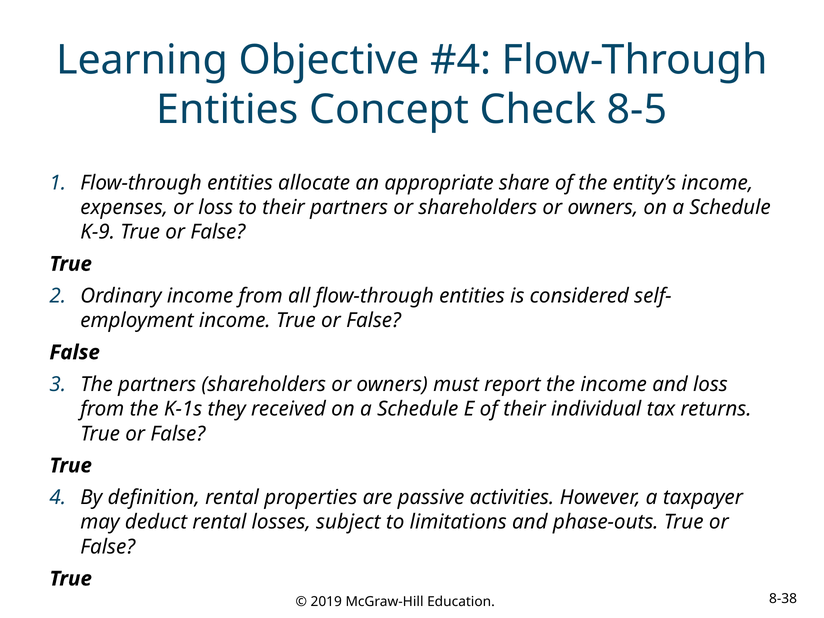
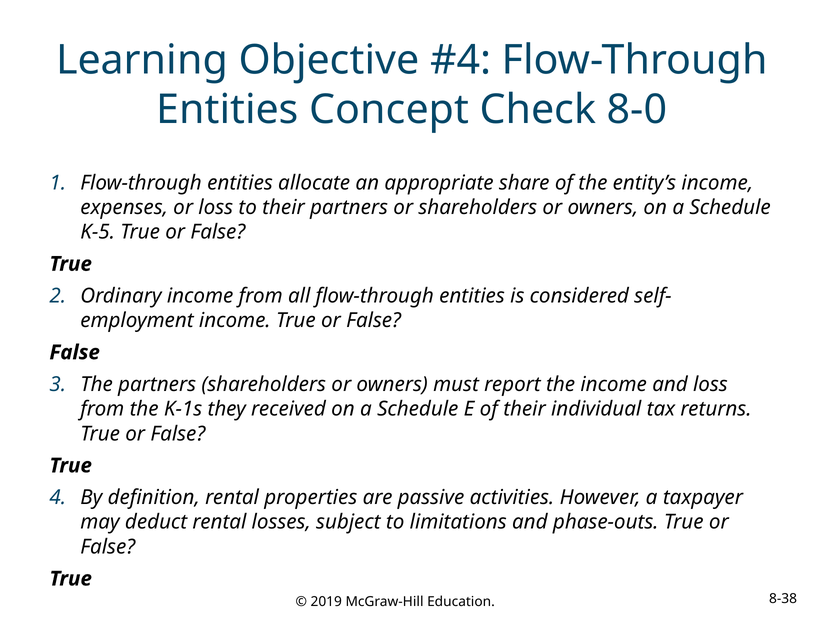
8-5: 8-5 -> 8-0
K-9: K-9 -> K-5
